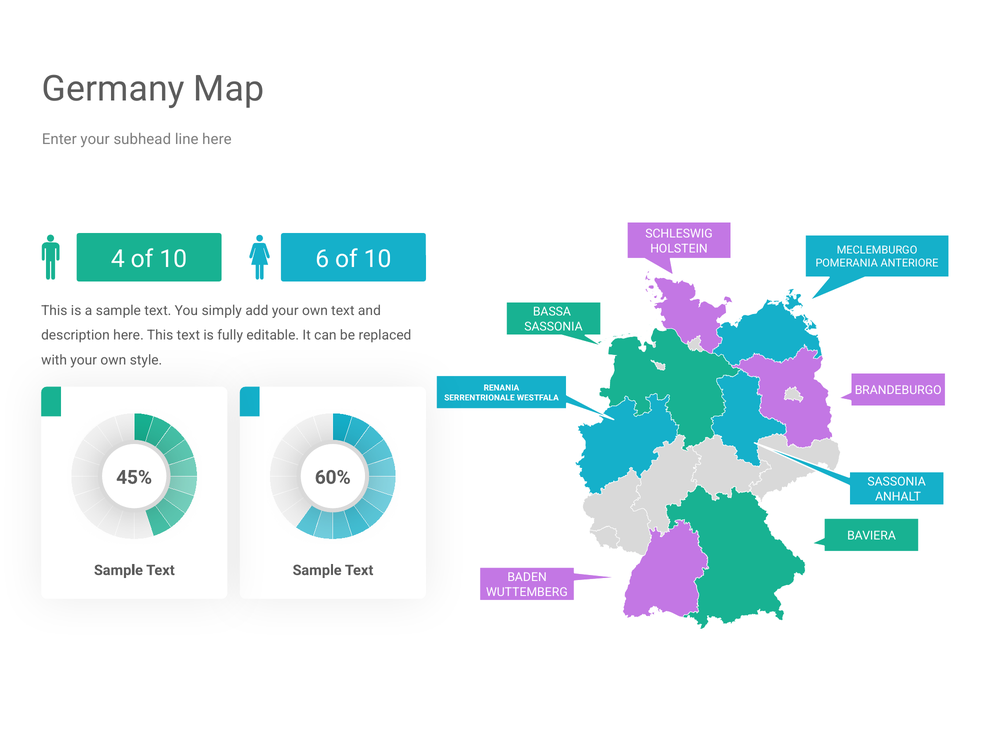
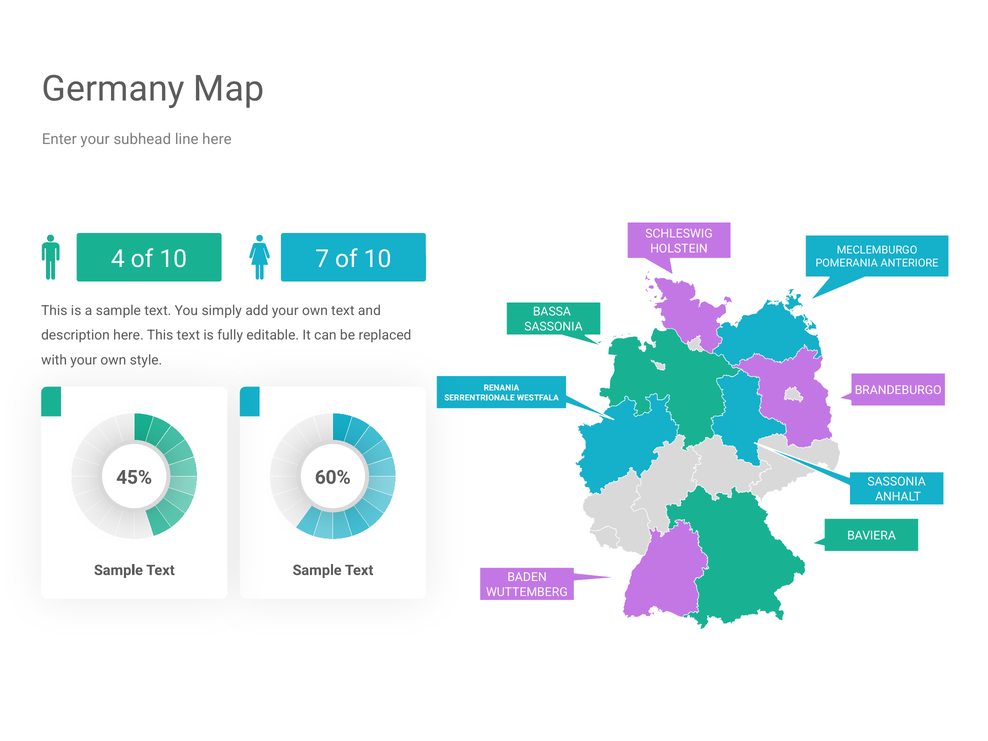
6: 6 -> 7
